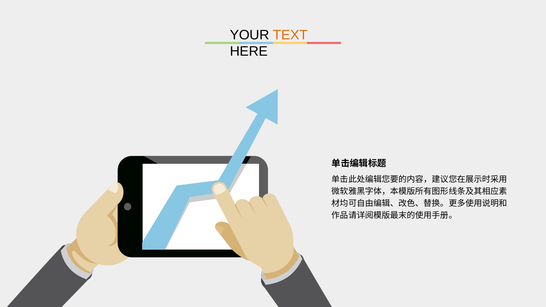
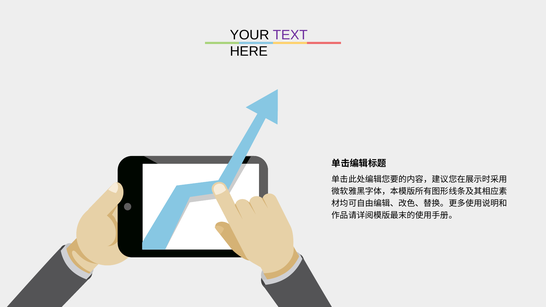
TEXT colour: orange -> purple
